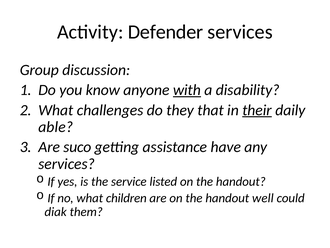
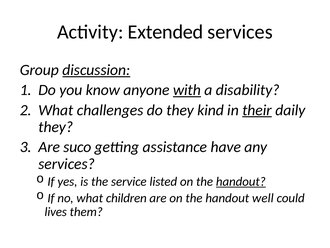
Defender: Defender -> Extended
discussion underline: none -> present
that: that -> kind
able at (56, 127): able -> they
handout at (241, 181) underline: none -> present
diak: diak -> lives
